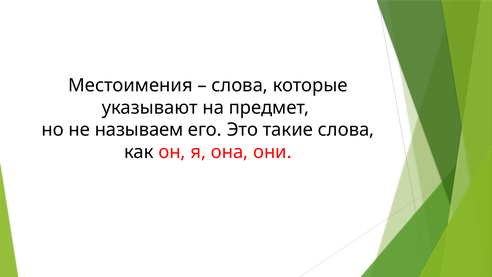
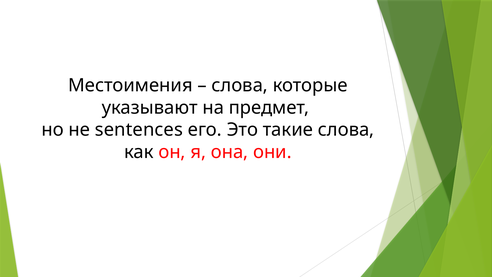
называем: называем -> sentences
